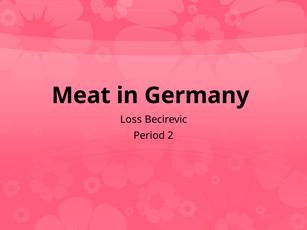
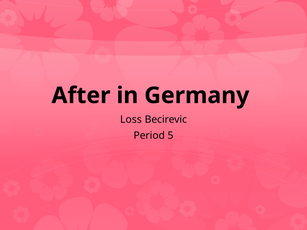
Meat: Meat -> After
2: 2 -> 5
